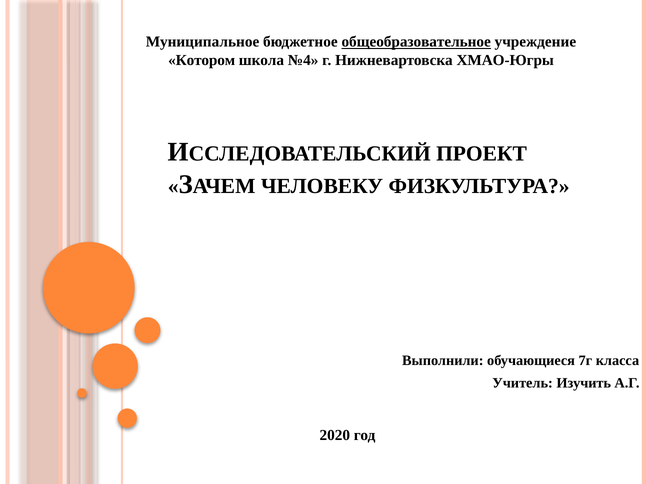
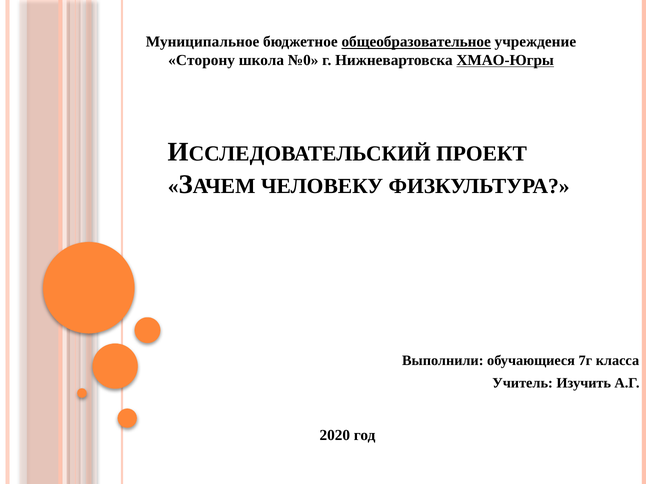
Котором: Котором -> Сторону
№4: №4 -> №0
ХМАО-Югры underline: none -> present
